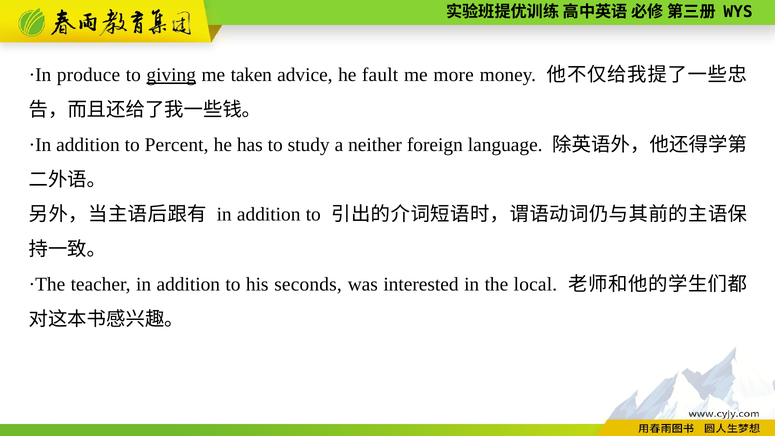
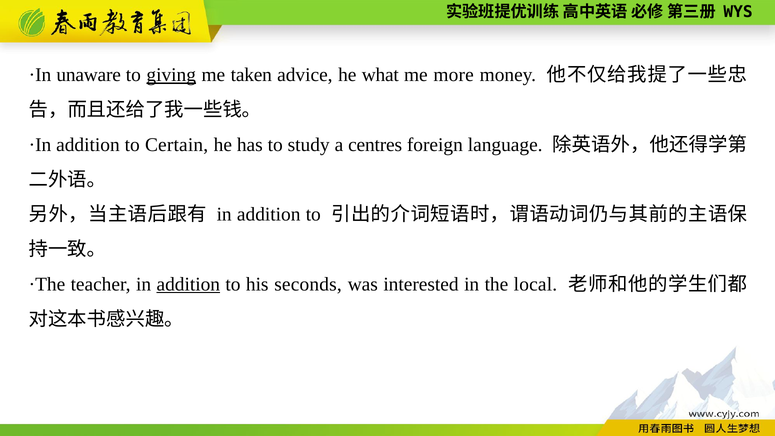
produce: produce -> unaware
fault: fault -> what
Percent: Percent -> Certain
neither: neither -> centres
addition at (188, 284) underline: none -> present
